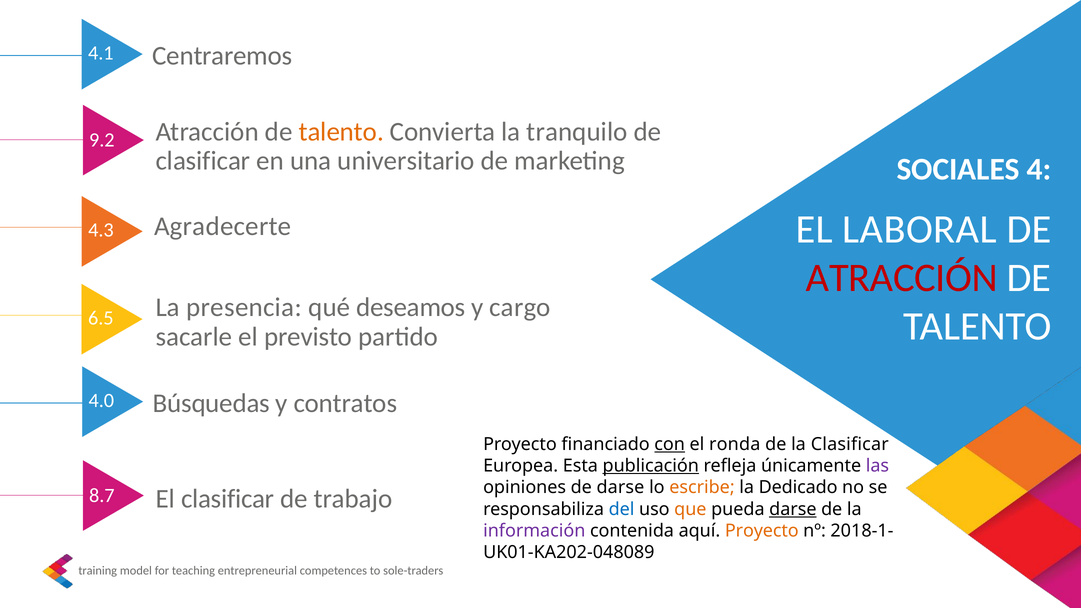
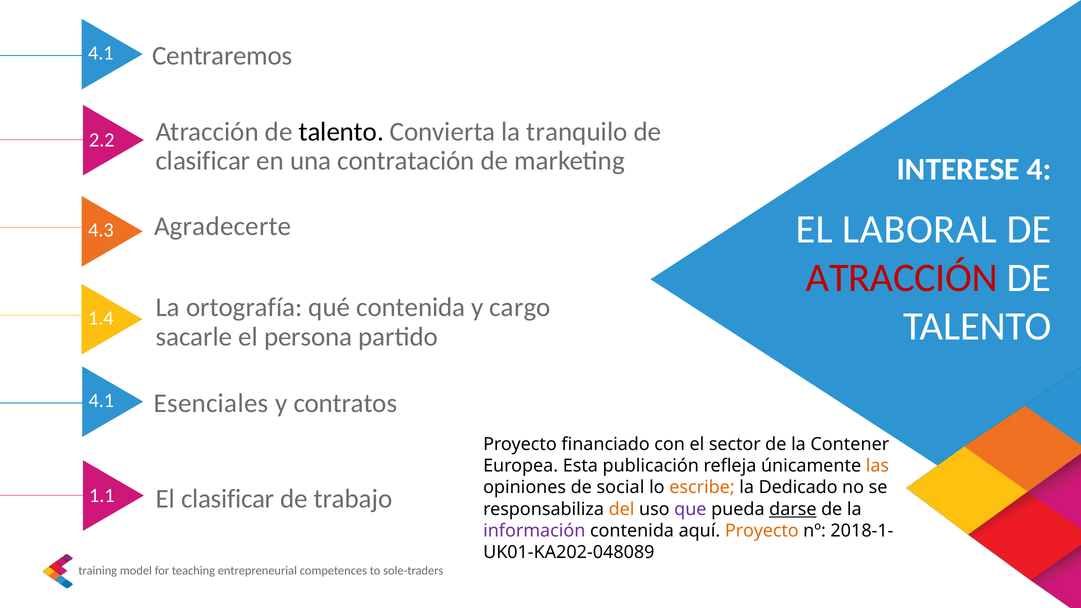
talento at (341, 132) colour: orange -> black
9.2: 9.2 -> 2.2
universitario: universitario -> contratación
SOCIALES: SOCIALES -> INTERESE
6.5: 6.5 -> 1.4
presencia: presencia -> ortografía
qué deseamos: deseamos -> contenida
previsto: previsto -> persona
4.0 at (101, 401): 4.0 -> 4.1
Búsquedas: Búsquedas -> Esenciales
con underline: present -> none
ronda: ronda -> sector
la Clasificar: Clasificar -> Contener
publicación underline: present -> none
las colour: purple -> orange
de darse: darse -> social
8.7: 8.7 -> 1.1
del colour: blue -> orange
que colour: orange -> purple
